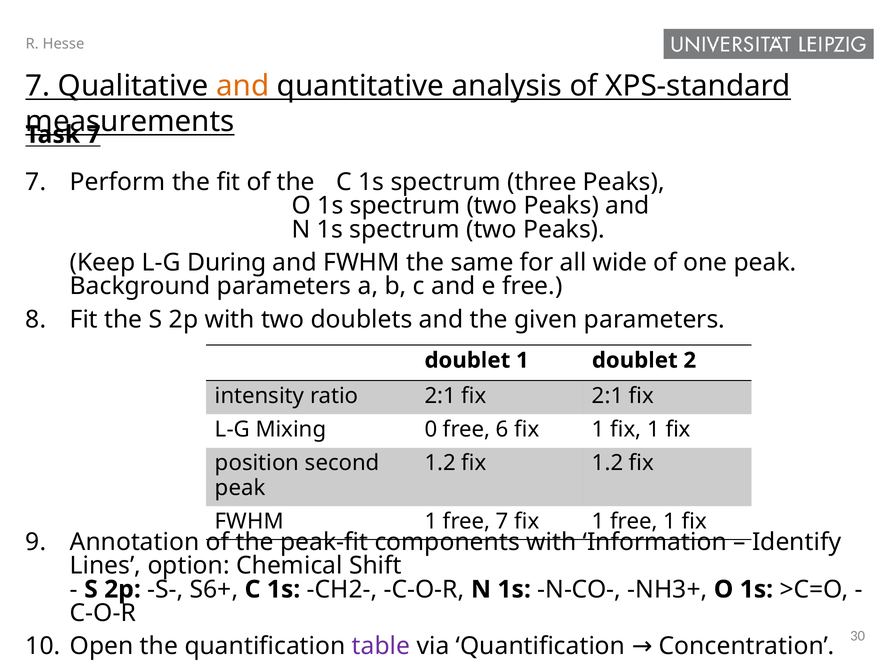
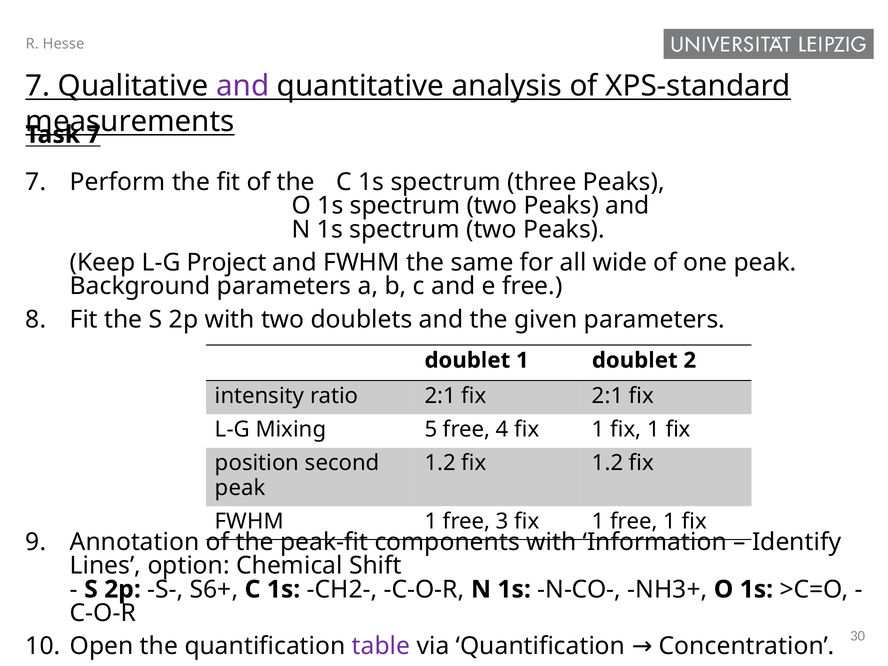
and at (243, 86) colour: orange -> purple
During: During -> Project
0: 0 -> 5
6: 6 -> 4
free 7: 7 -> 3
